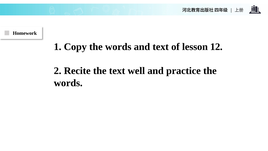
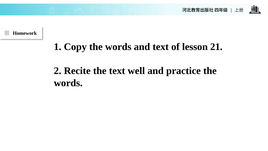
12: 12 -> 21
